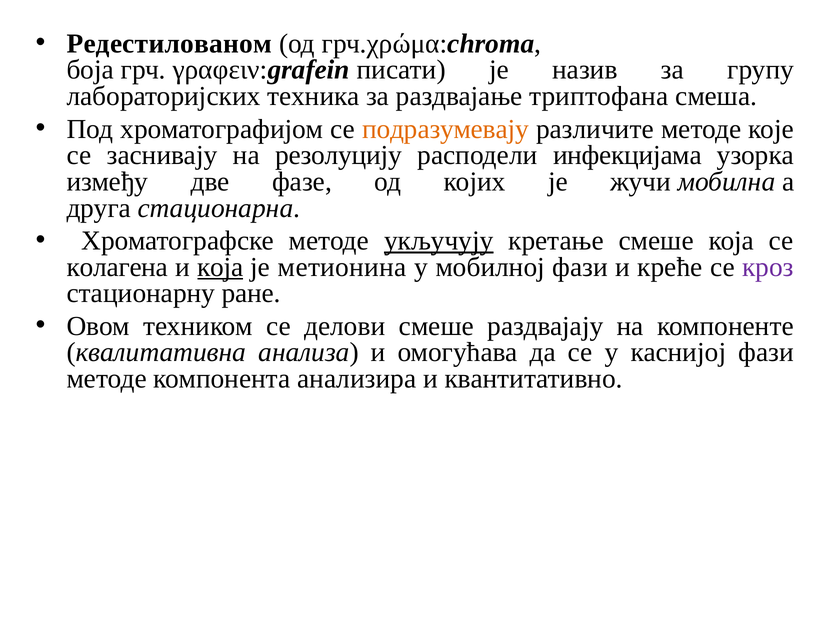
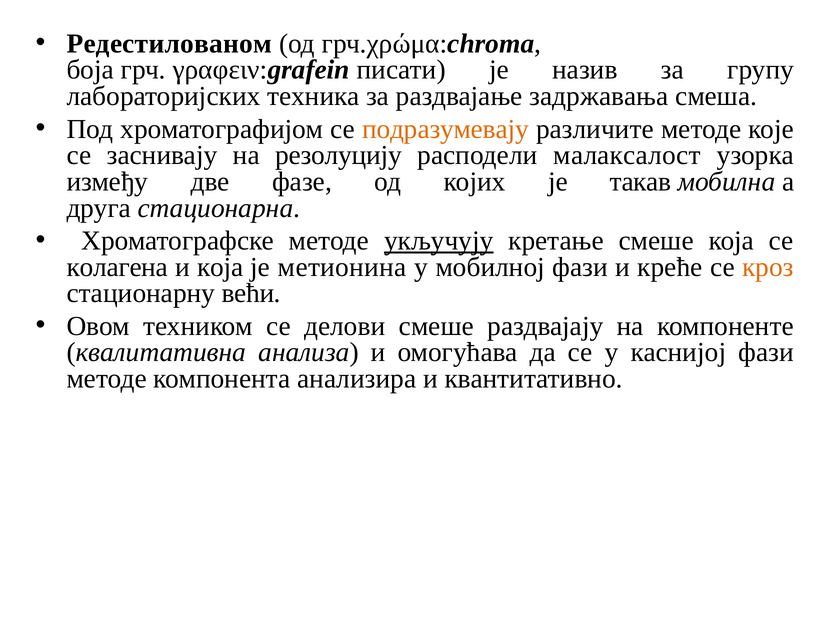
триптофана: триптофана -> задржавања
инфекцијама: инфекцијама -> малаксалост
жучи: жучи -> такав
која at (220, 267) underline: present -> none
кроз colour: purple -> orange
ране: ране -> већи
